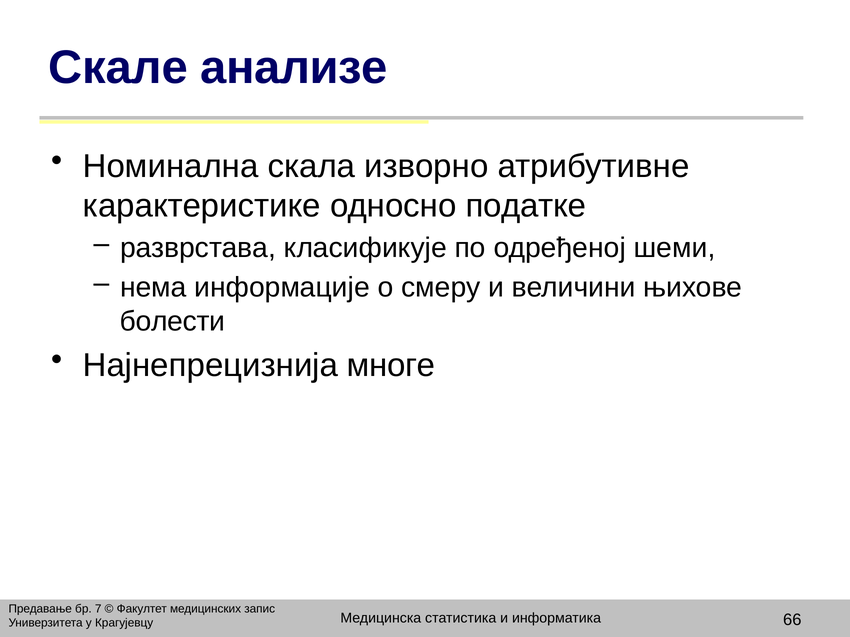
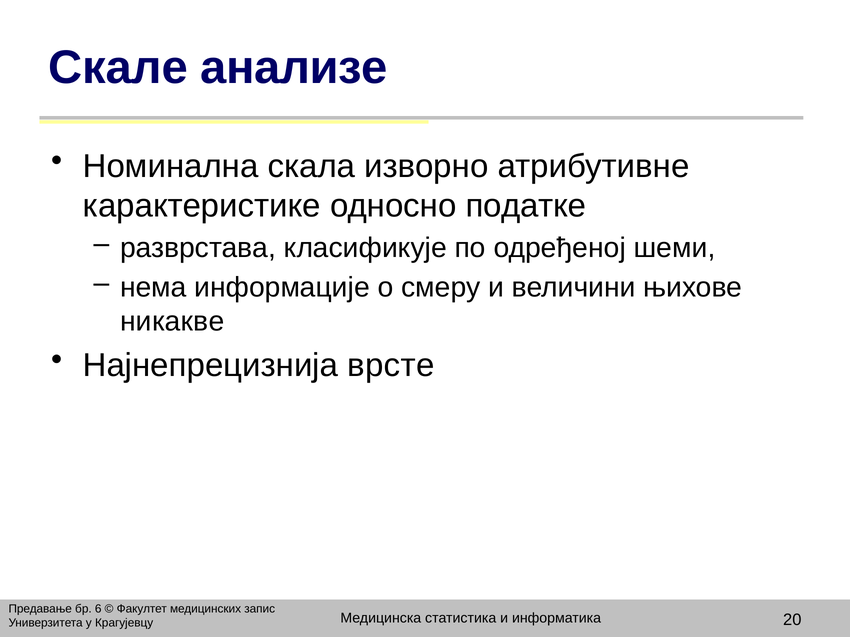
болести: болести -> никакве
многе: многе -> врсте
7: 7 -> 6
66: 66 -> 20
